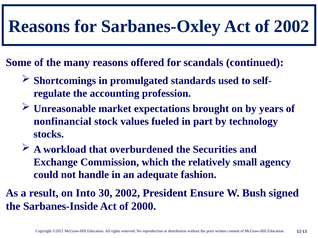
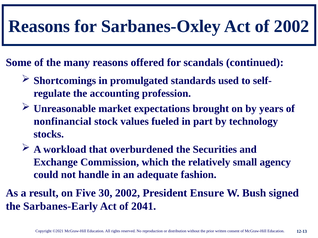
Into: Into -> Five
Sarbanes-Inside: Sarbanes-Inside -> Sarbanes-Early
2000: 2000 -> 2041
